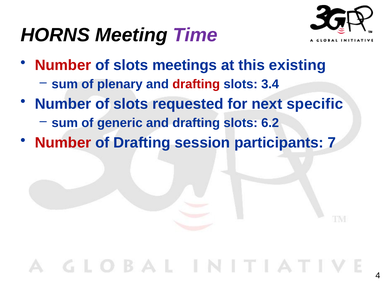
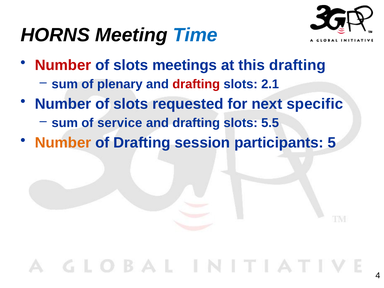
Time colour: purple -> blue
this existing: existing -> drafting
3.4: 3.4 -> 2.1
generic: generic -> service
6.2: 6.2 -> 5.5
Number at (63, 143) colour: red -> orange
7: 7 -> 5
